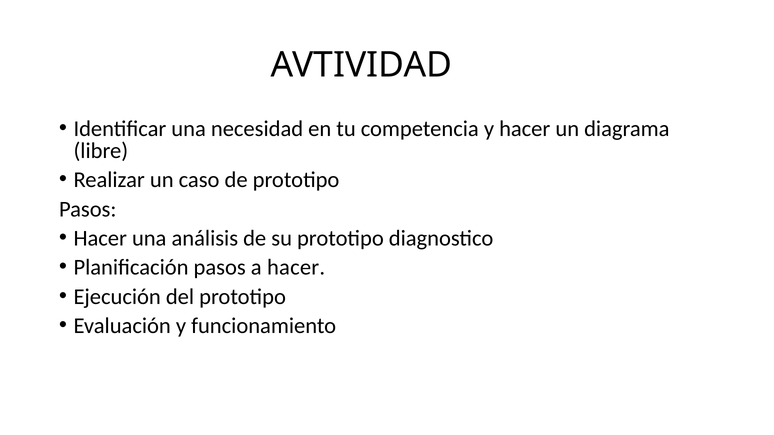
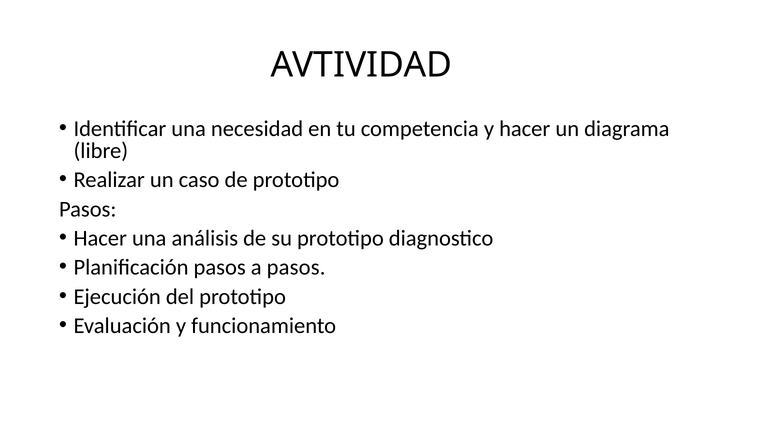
a hacer: hacer -> pasos
